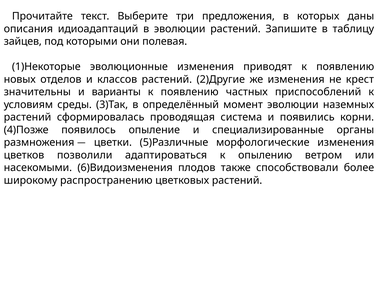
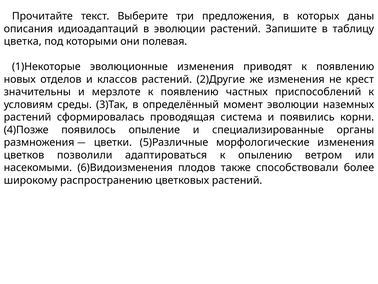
зайцев: зайцев -> цветка
варианты: варианты -> мерзлоте
